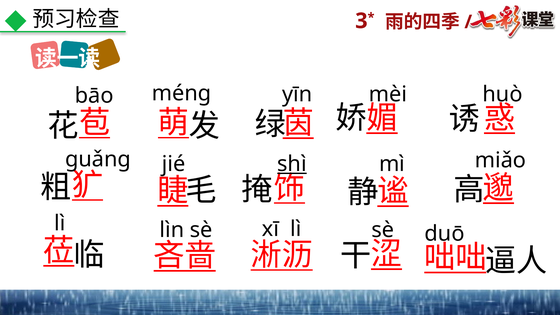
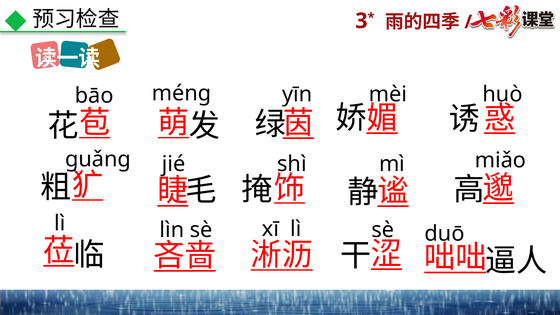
shì underline: present -> none
